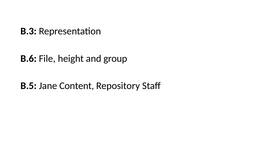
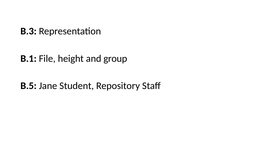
B.6: B.6 -> B.1
Content: Content -> Student
